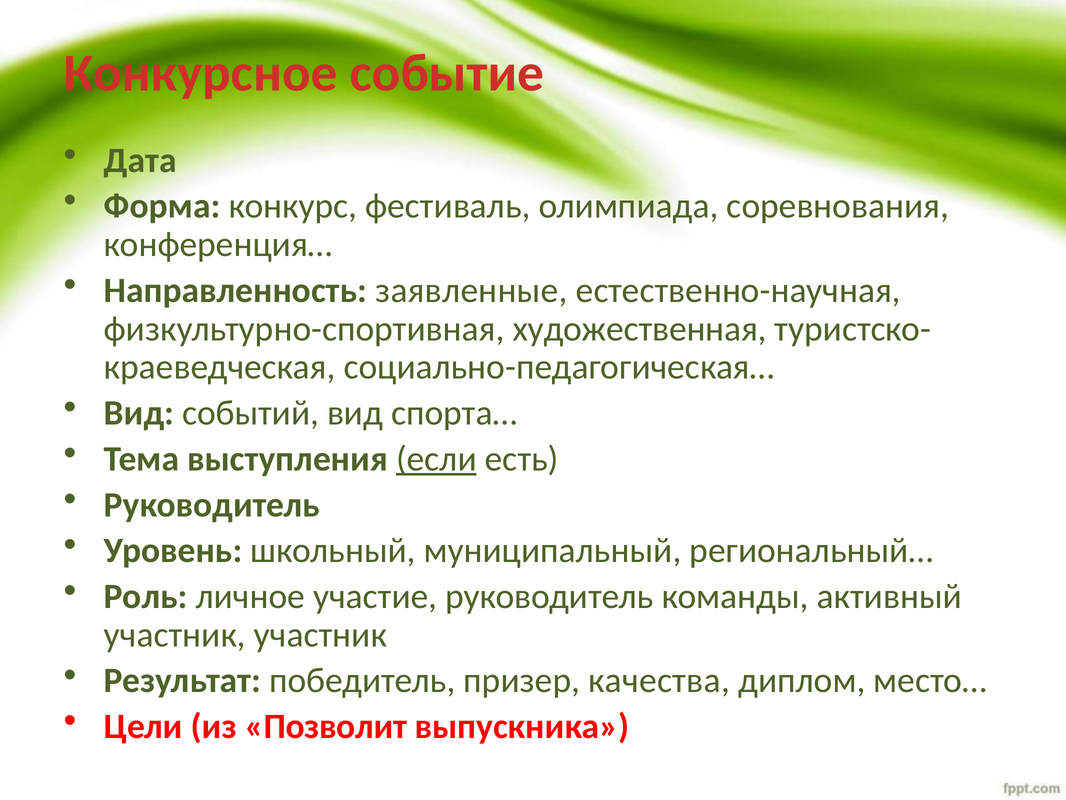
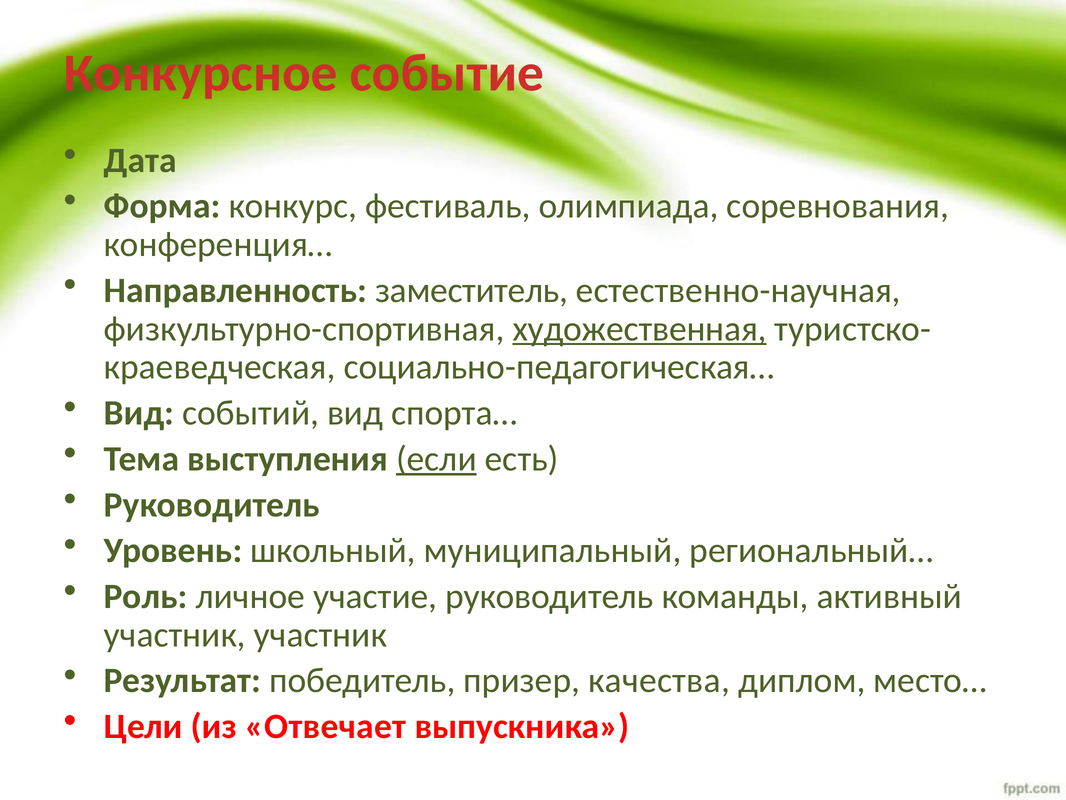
заявленные: заявленные -> заместитель
художественная underline: none -> present
Позволит: Позволит -> Отвечает
